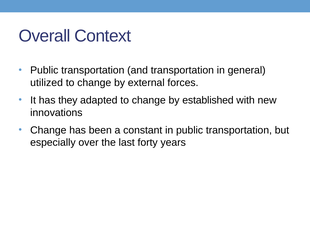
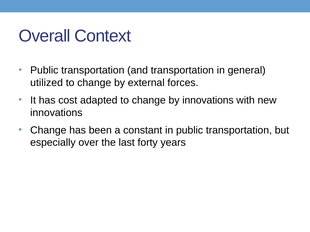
they: they -> cost
by established: established -> innovations
